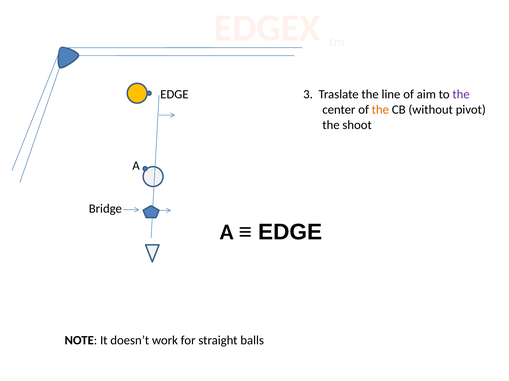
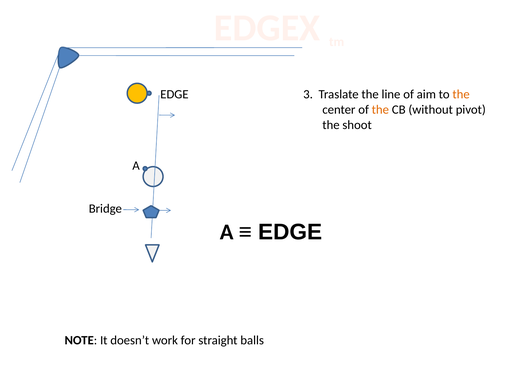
the at (461, 95) colour: purple -> orange
